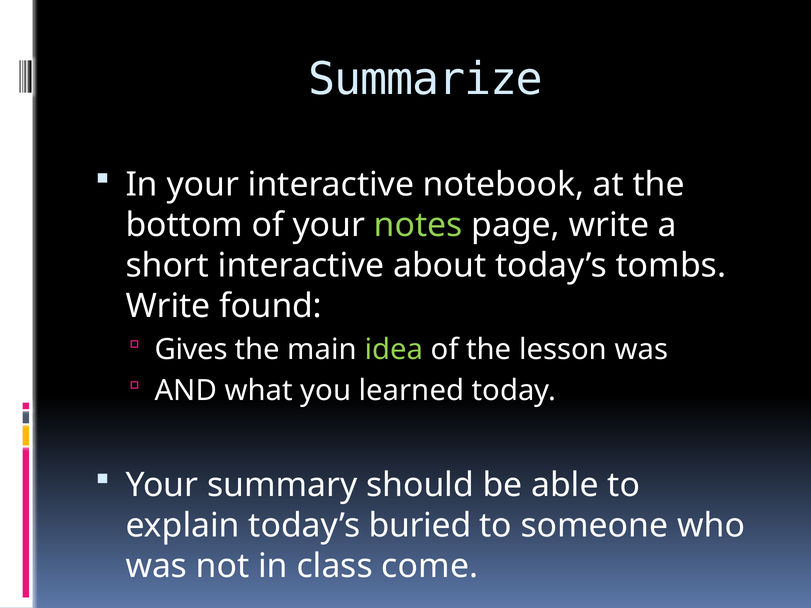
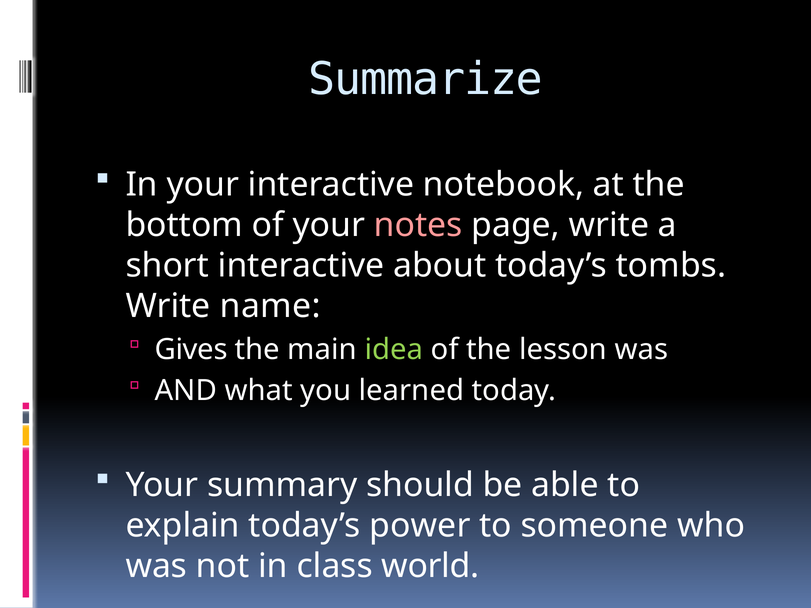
notes colour: light green -> pink
found: found -> name
buried: buried -> power
come: come -> world
